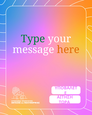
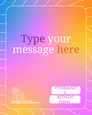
Type colour: green -> purple
